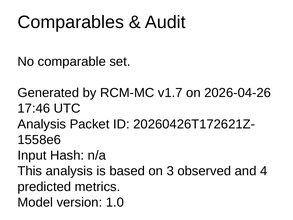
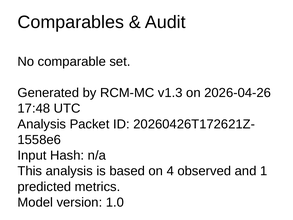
v1.7: v1.7 -> v1.3
17:46: 17:46 -> 17:48
3: 3 -> 4
4: 4 -> 1
